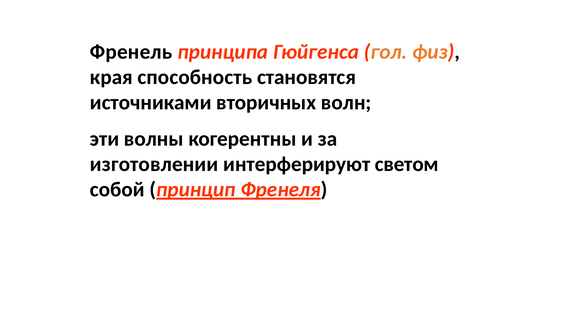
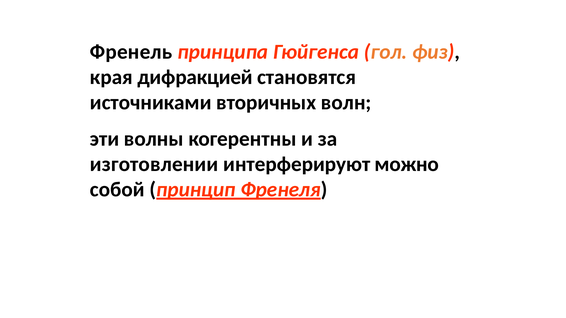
способность: способность -> дифракцией
светом: светом -> можно
